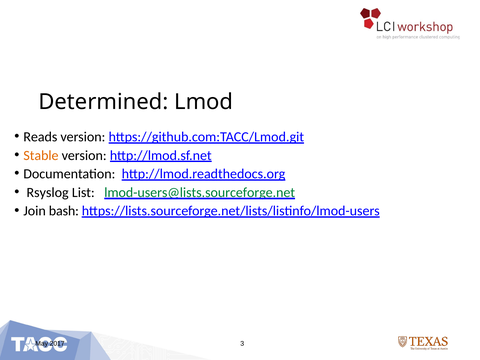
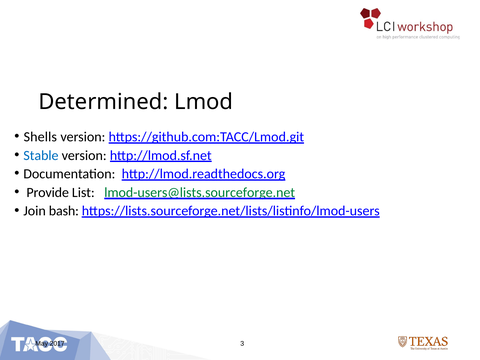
Reads: Reads -> Shells
Stable colour: orange -> blue
Rsyslog: Rsyslog -> Provide
